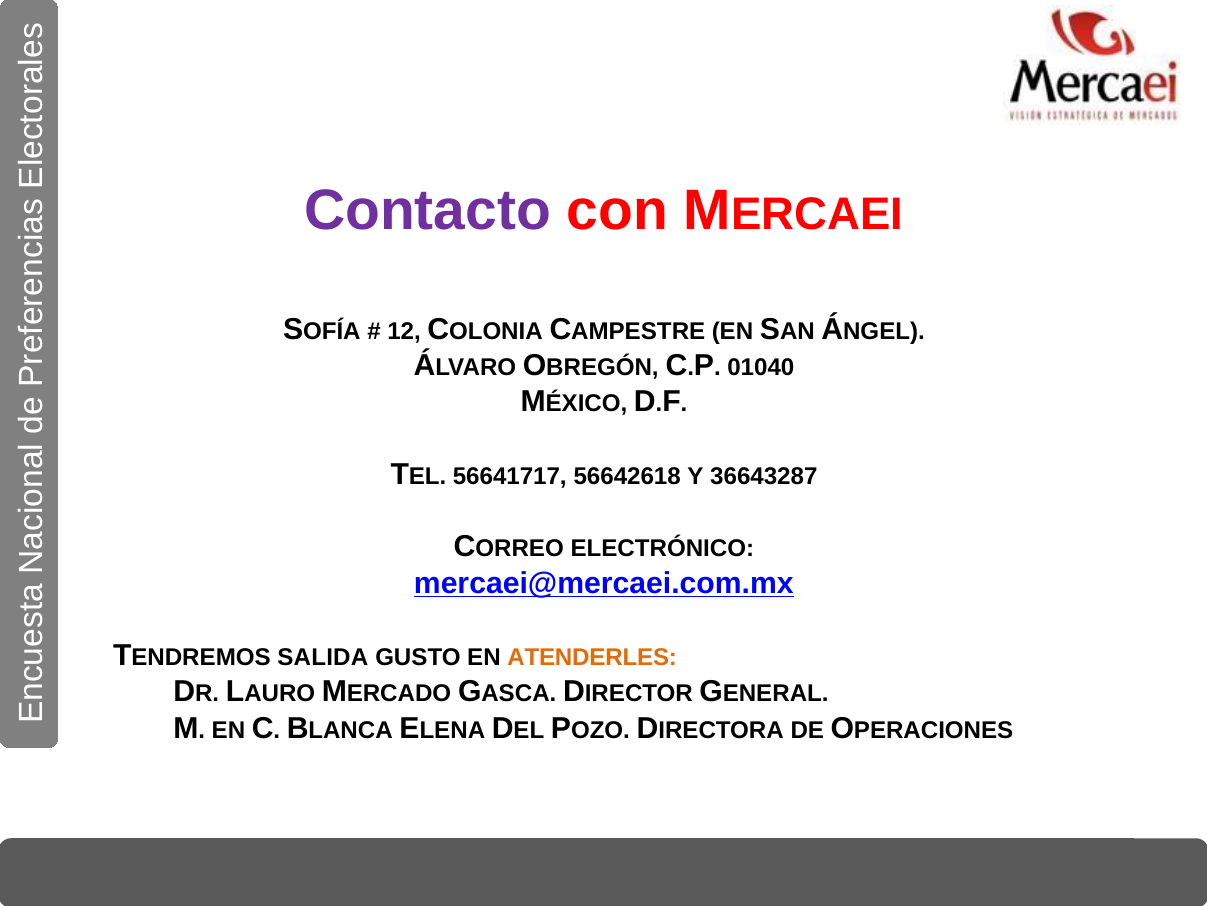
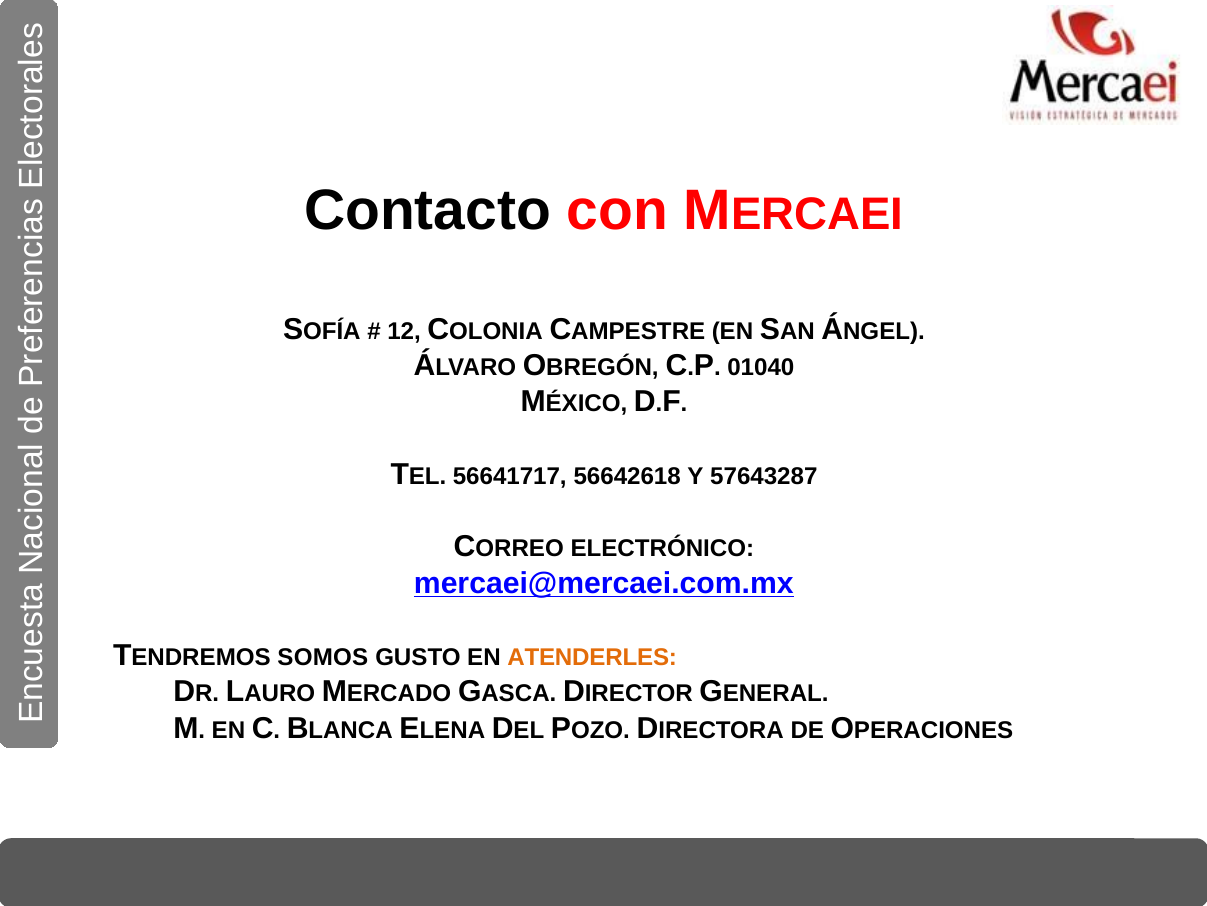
Contacto colour: purple -> black
36643287: 36643287 -> 57643287
SALIDA: SALIDA -> SOMOS
